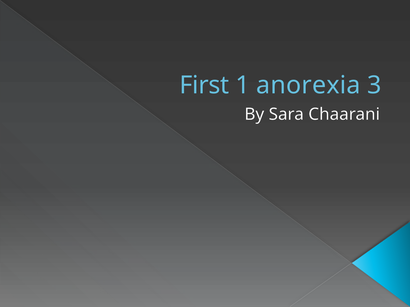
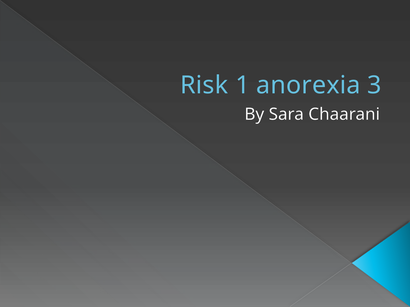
First: First -> Risk
